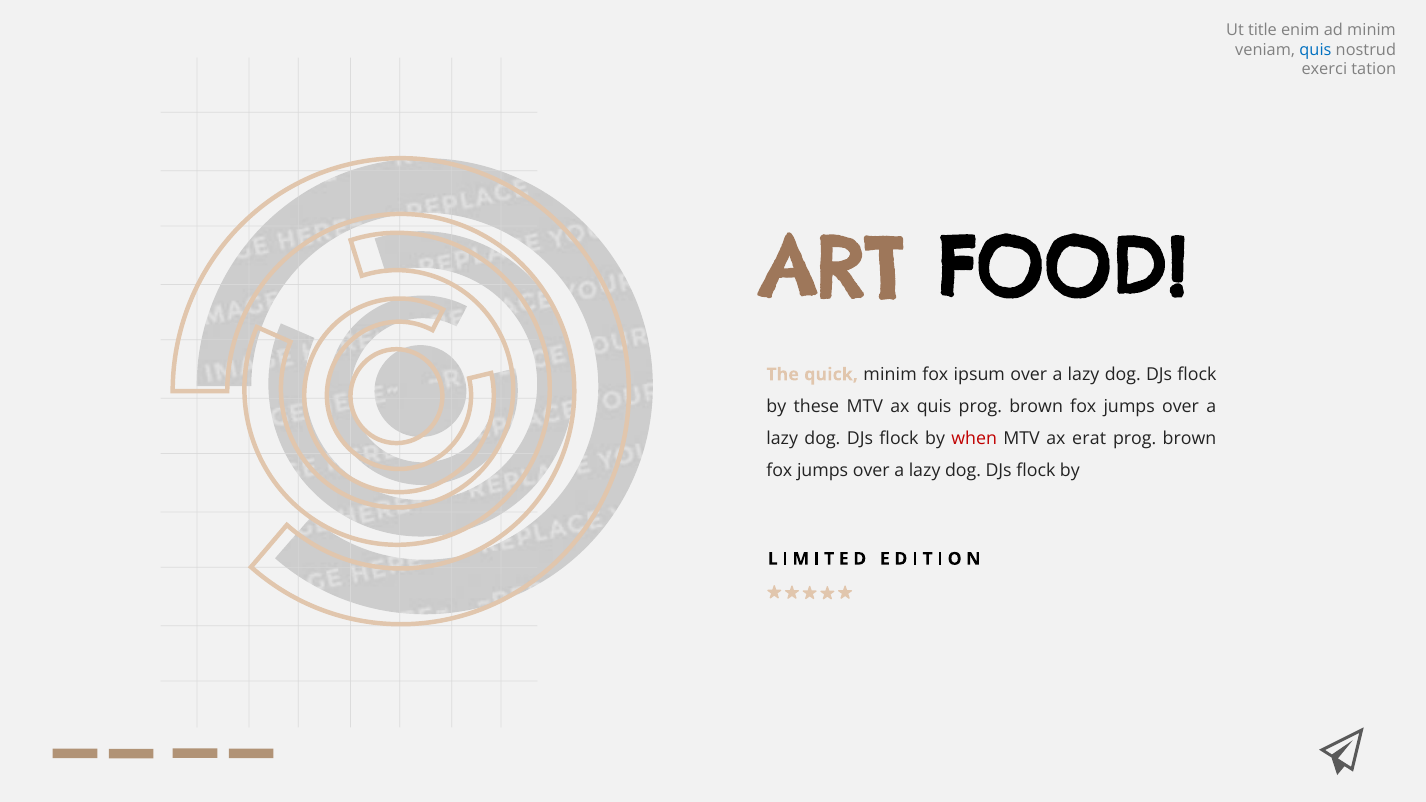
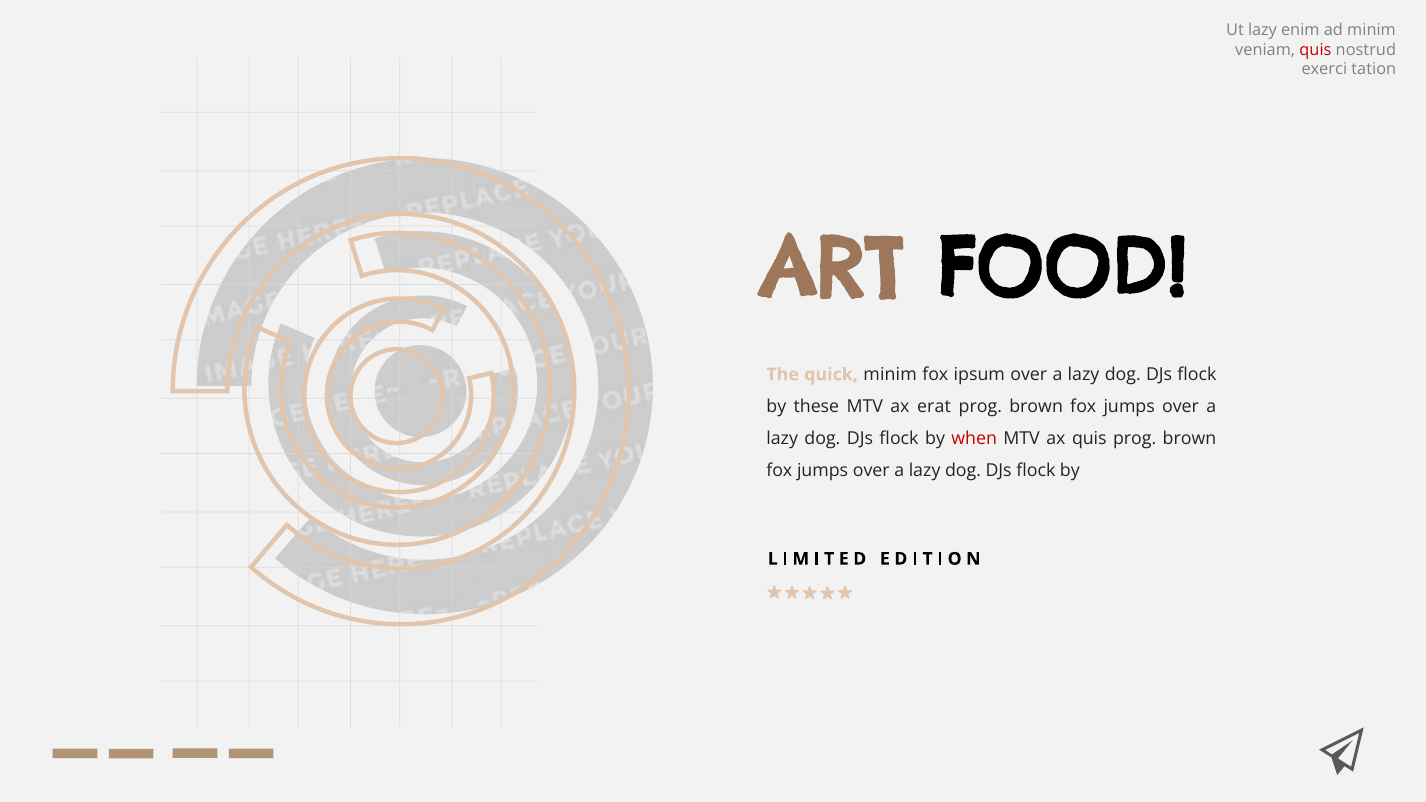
Ut title: title -> lazy
quis at (1315, 50) colour: blue -> red
ax quis: quis -> erat
ax erat: erat -> quis
